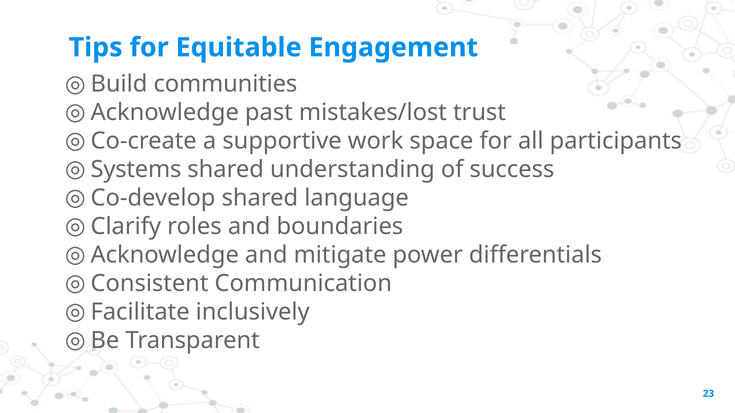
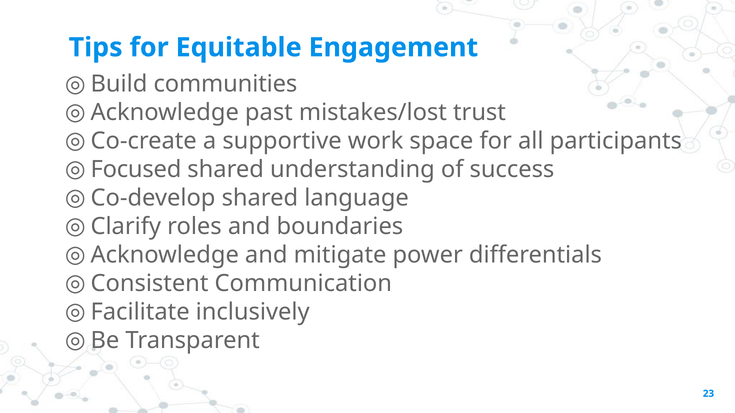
Systems: Systems -> Focused
